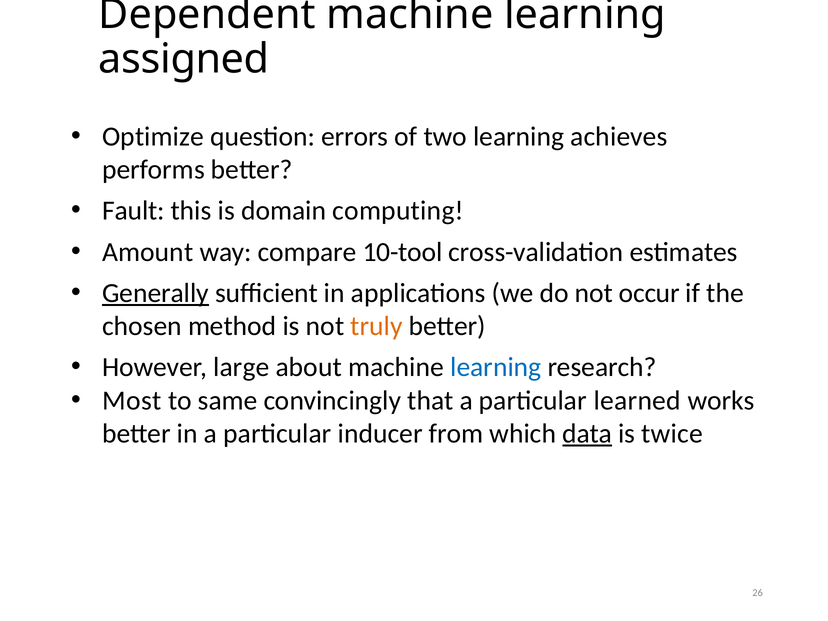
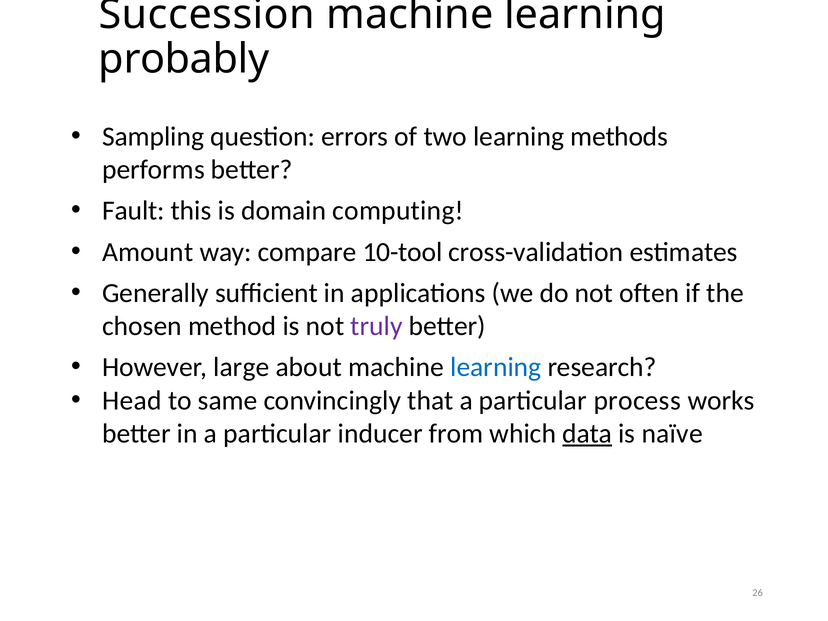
Dependent: Dependent -> Succession
assigned: assigned -> probably
Optimize: Optimize -> Sampling
achieves: achieves -> methods
Generally underline: present -> none
occur: occur -> often
truly colour: orange -> purple
Most: Most -> Head
learned: learned -> process
twice: twice -> naïve
